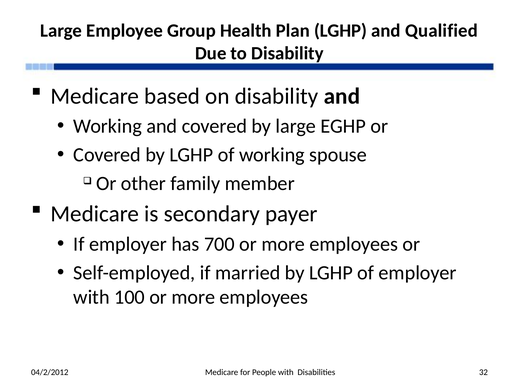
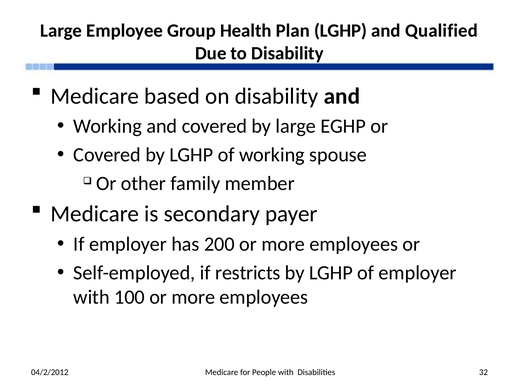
700: 700 -> 200
married: married -> restricts
